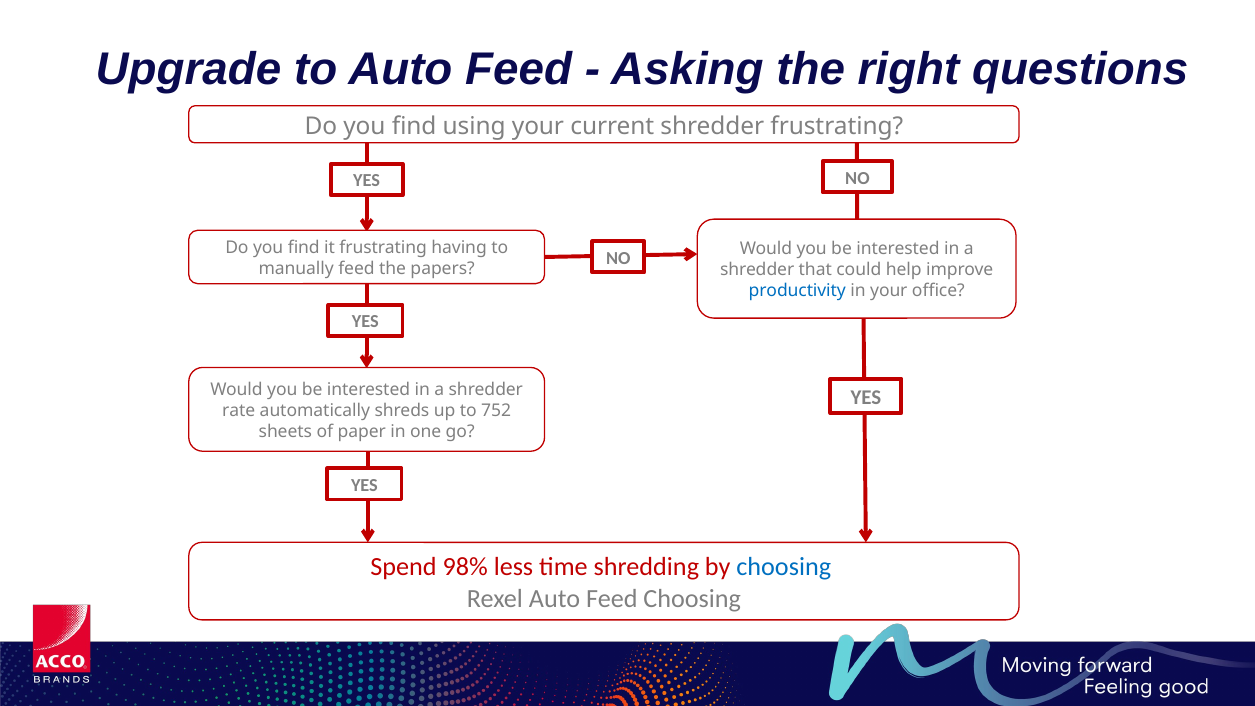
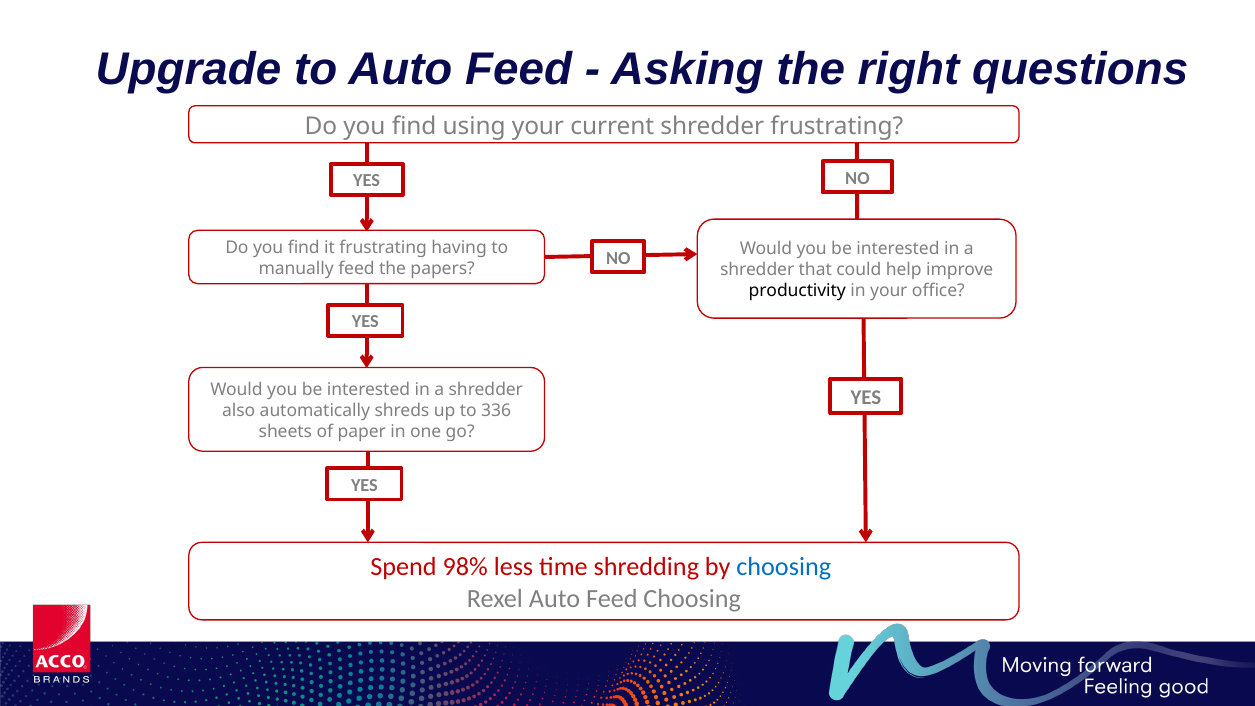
productivity colour: blue -> black
rate: rate -> also
752: 752 -> 336
